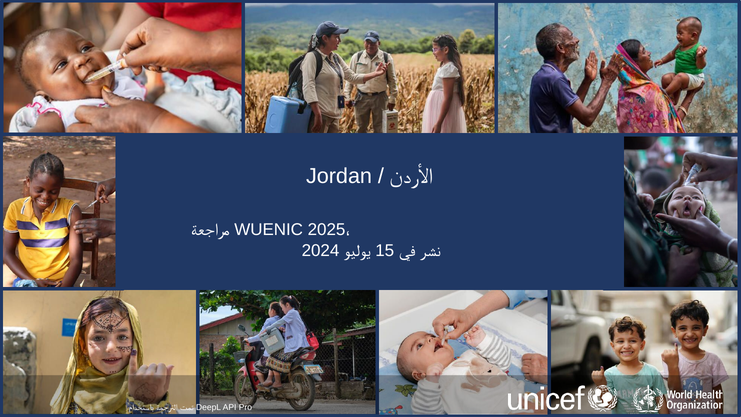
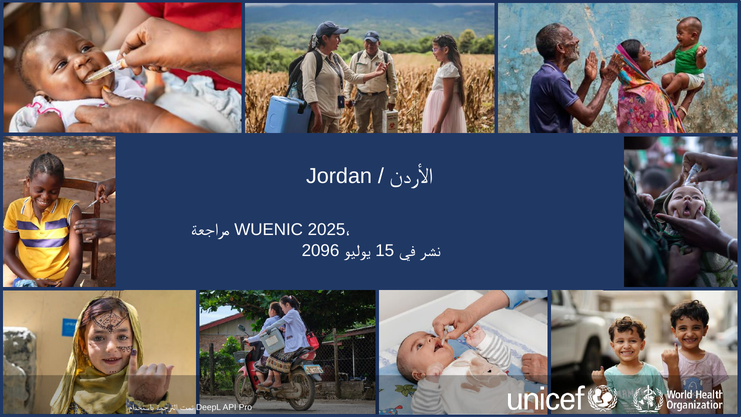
2024: 2024 -> 2096
